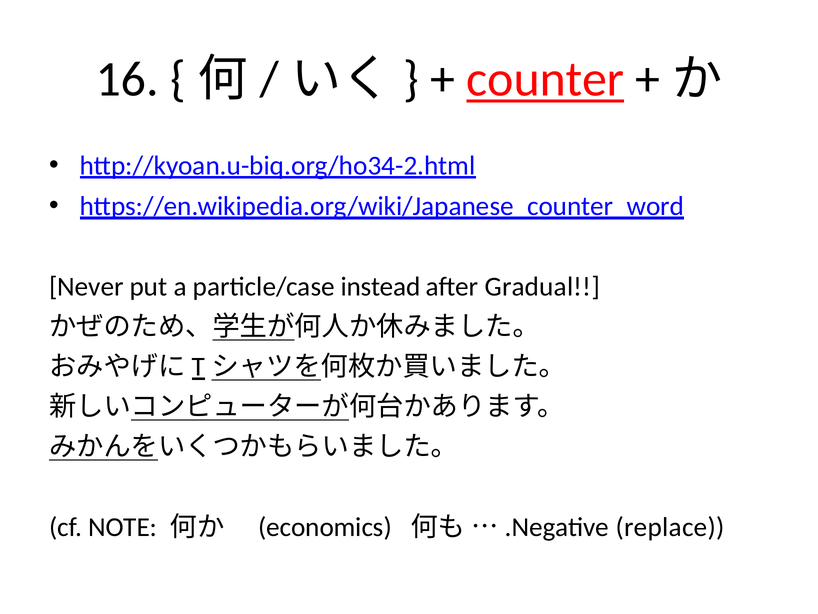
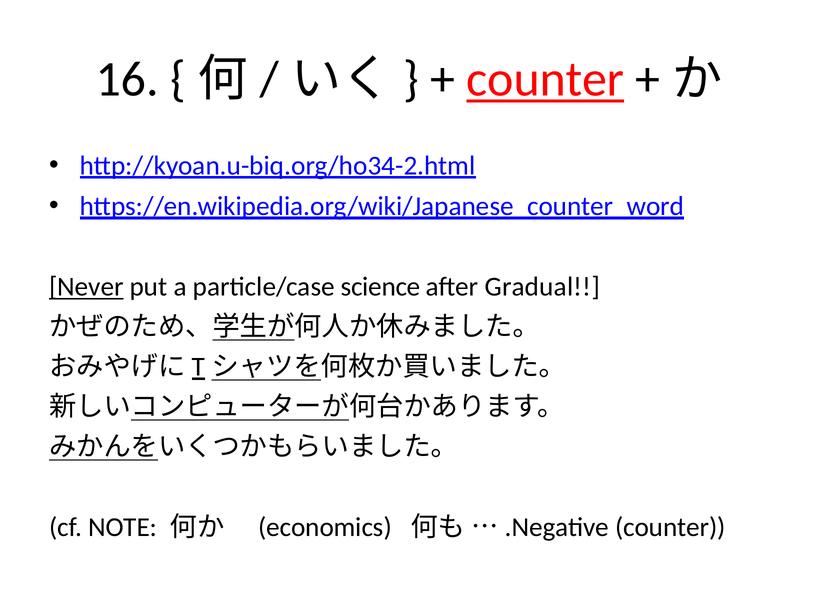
Never underline: none -> present
instead: instead -> science
….Negative replace: replace -> counter
